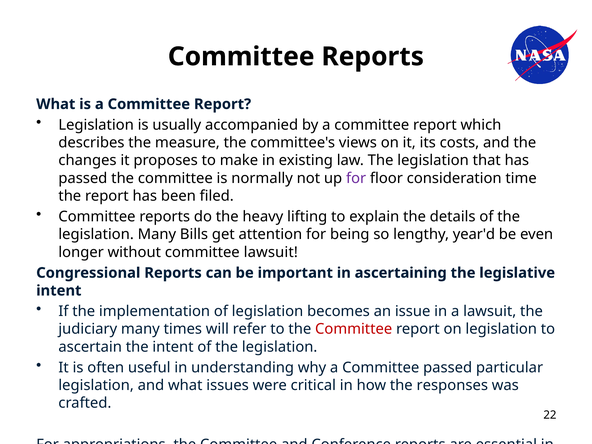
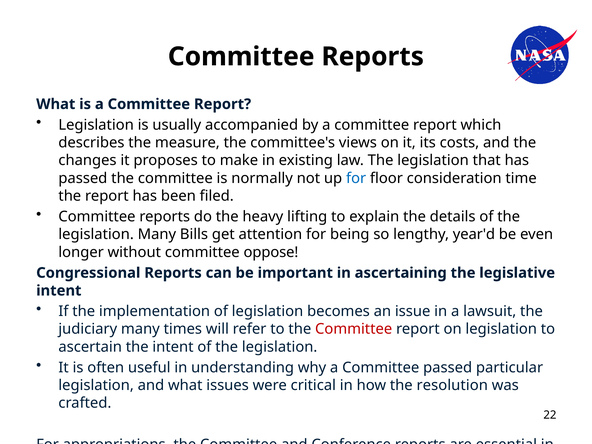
for at (356, 178) colour: purple -> blue
committee lawsuit: lawsuit -> oppose
responses: responses -> resolution
